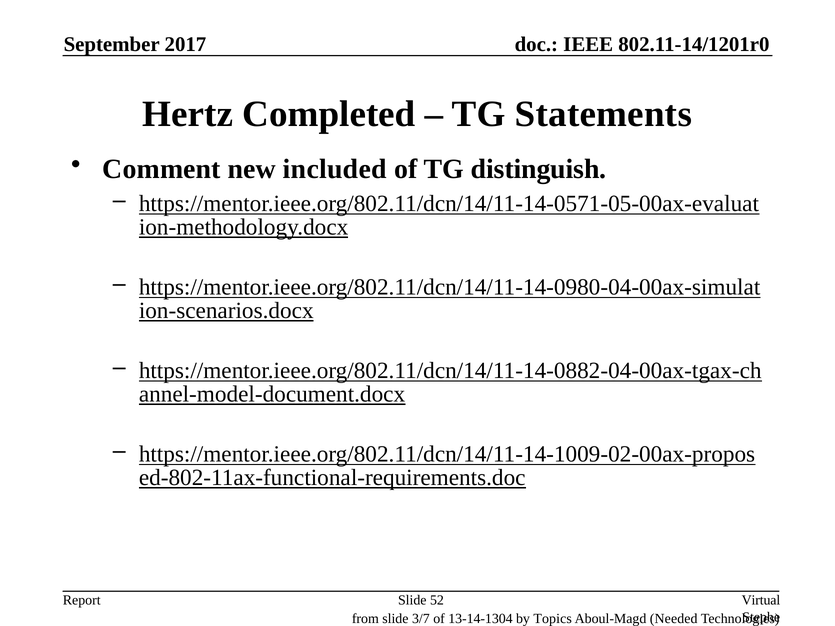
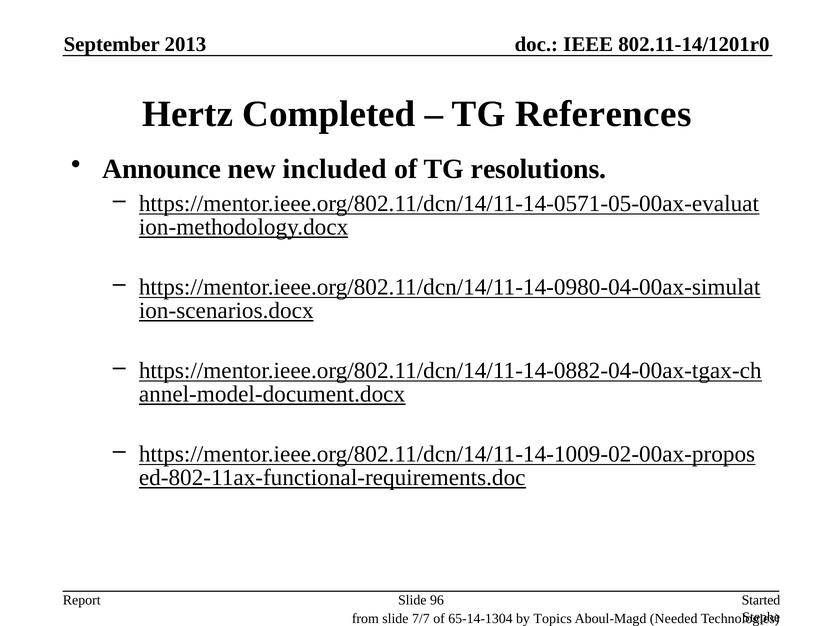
2017: 2017 -> 2013
Statements: Statements -> References
Comment: Comment -> Announce
distinguish: distinguish -> resolutions
52: 52 -> 96
Virtual: Virtual -> Started
3/7: 3/7 -> 7/7
13-14-1304: 13-14-1304 -> 65-14-1304
